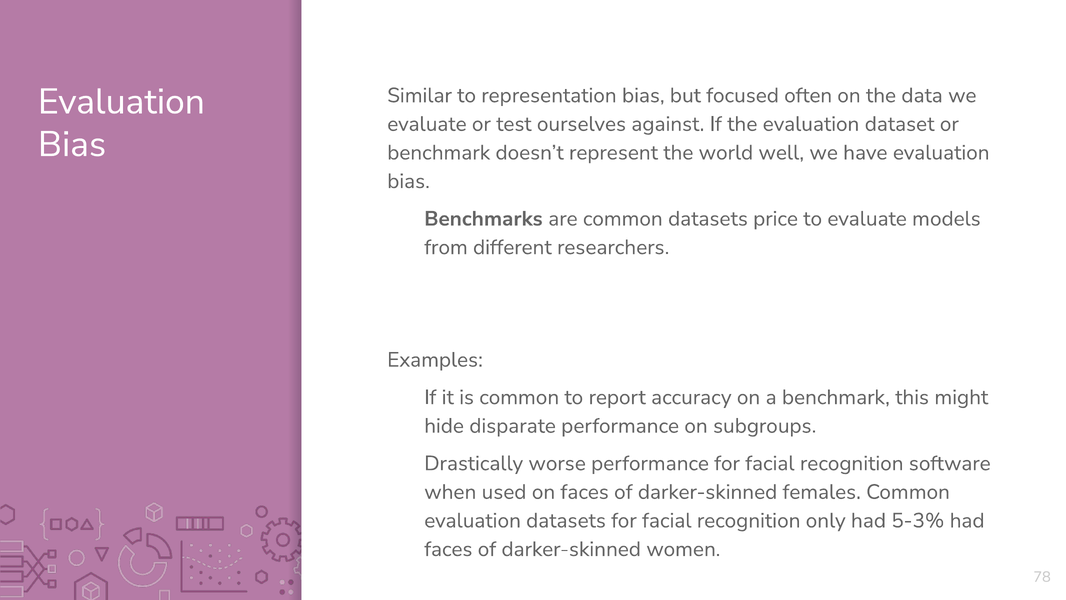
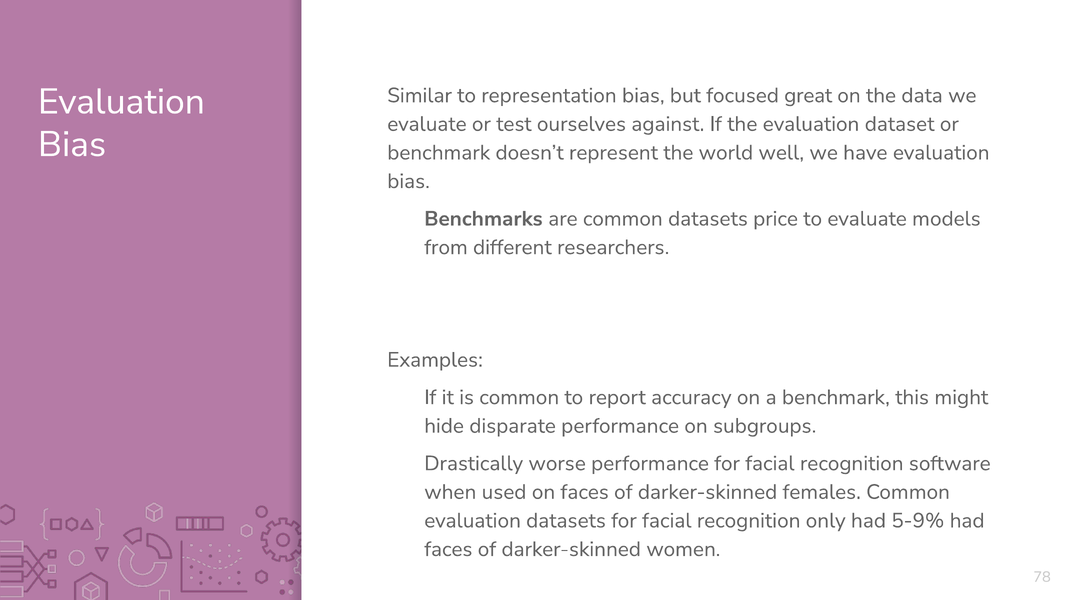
often: often -> great
5-3%: 5-3% -> 5-9%
